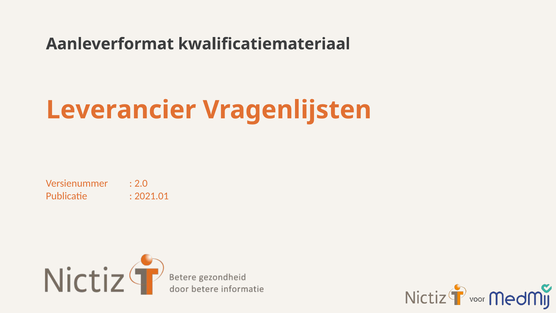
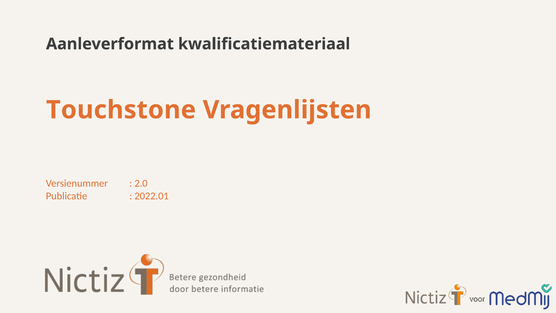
Leverancier: Leverancier -> Touchstone
2021.01: 2021.01 -> 2022.01
